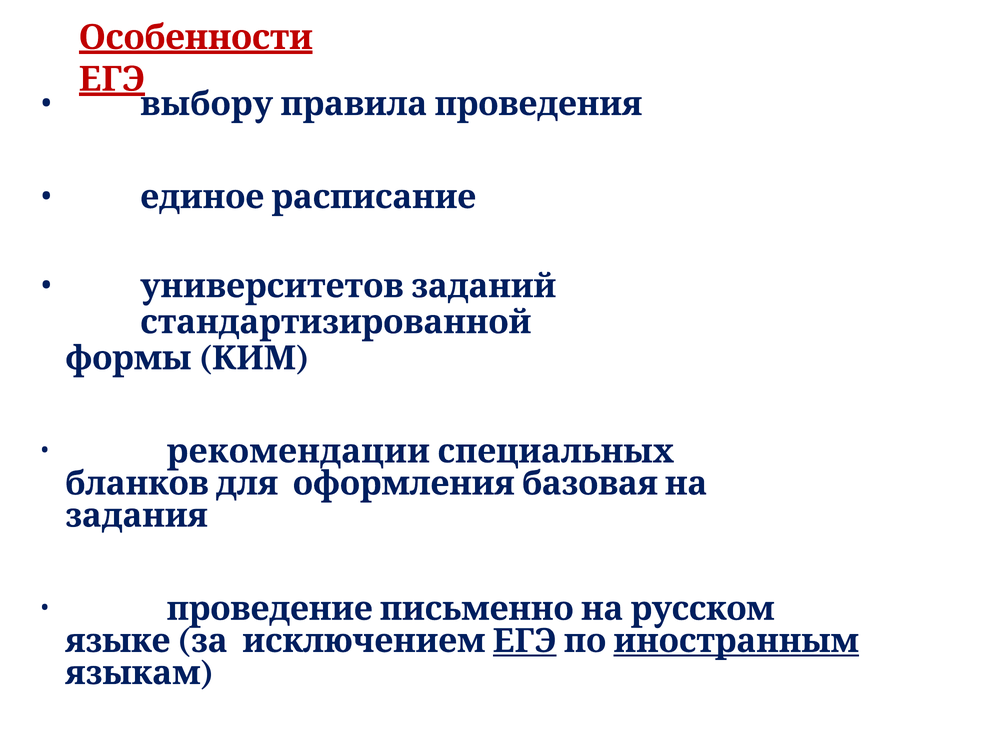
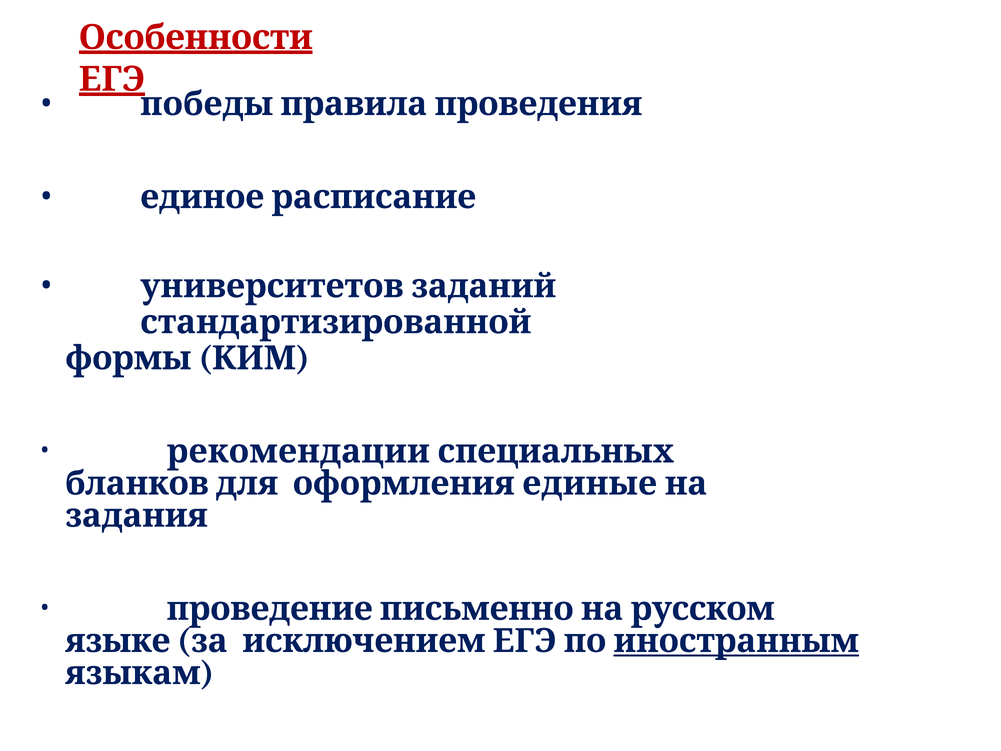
выбору: выбору -> победы
базовая: базовая -> единые
ЕГЭ at (525, 641) underline: present -> none
